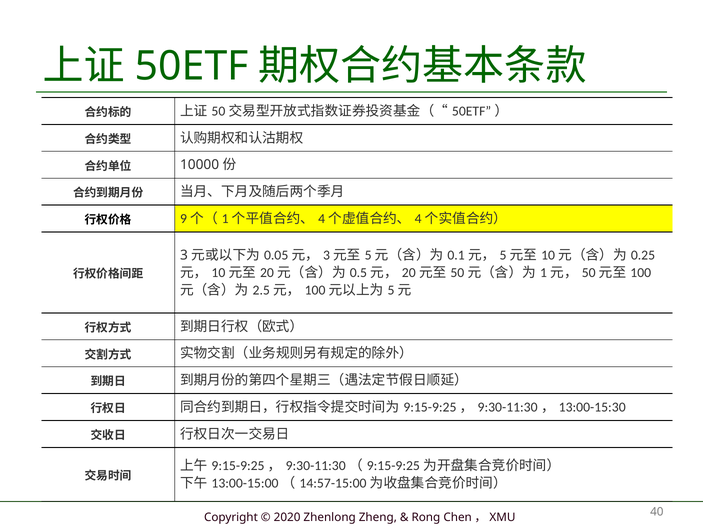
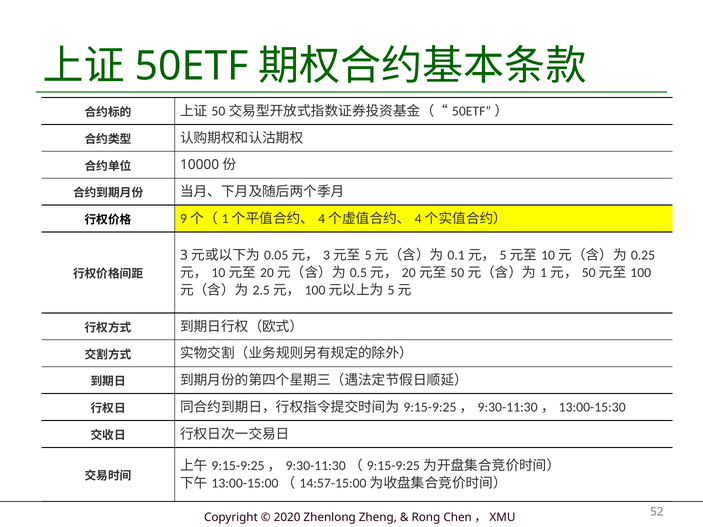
40: 40 -> 52
